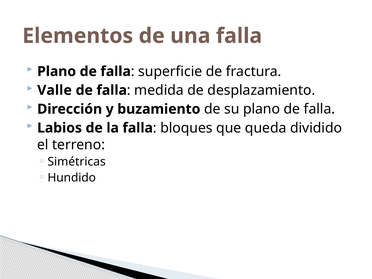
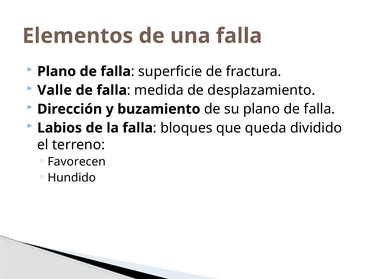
Simétricas: Simétricas -> Favorecen
